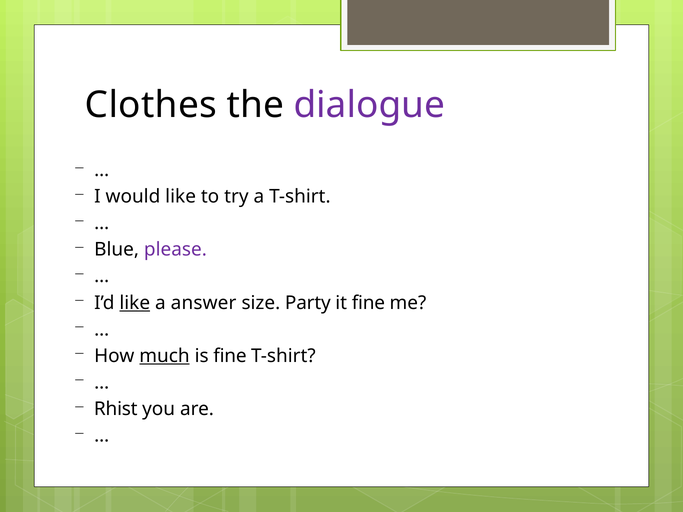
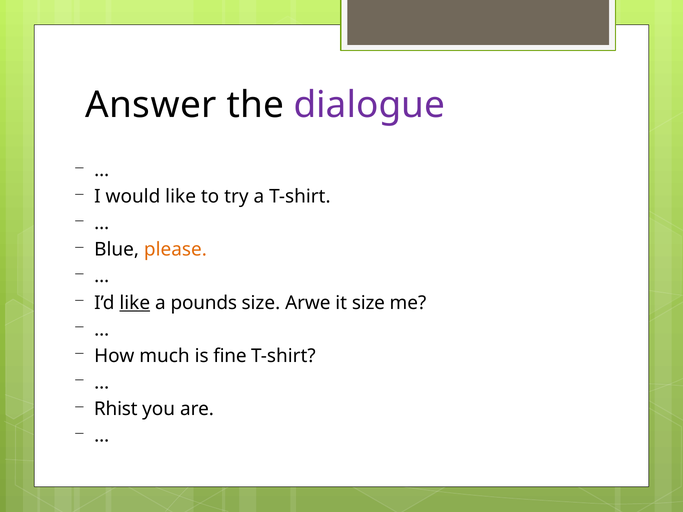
Clothes: Clothes -> Answer
please colour: purple -> orange
answer: answer -> pounds
Party: Party -> Arwe
it fine: fine -> size
much underline: present -> none
